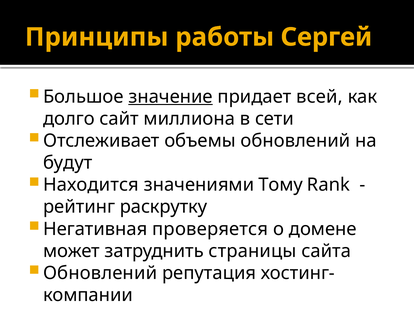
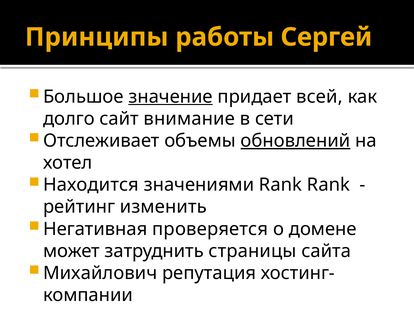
миллиона: миллиона -> внимание
обновлений at (295, 141) underline: none -> present
будут: будут -> хотел
значениями Тому: Тому -> Rank
раскрутку: раскрутку -> изменить
Обновлений at (100, 274): Обновлений -> Михайлович
